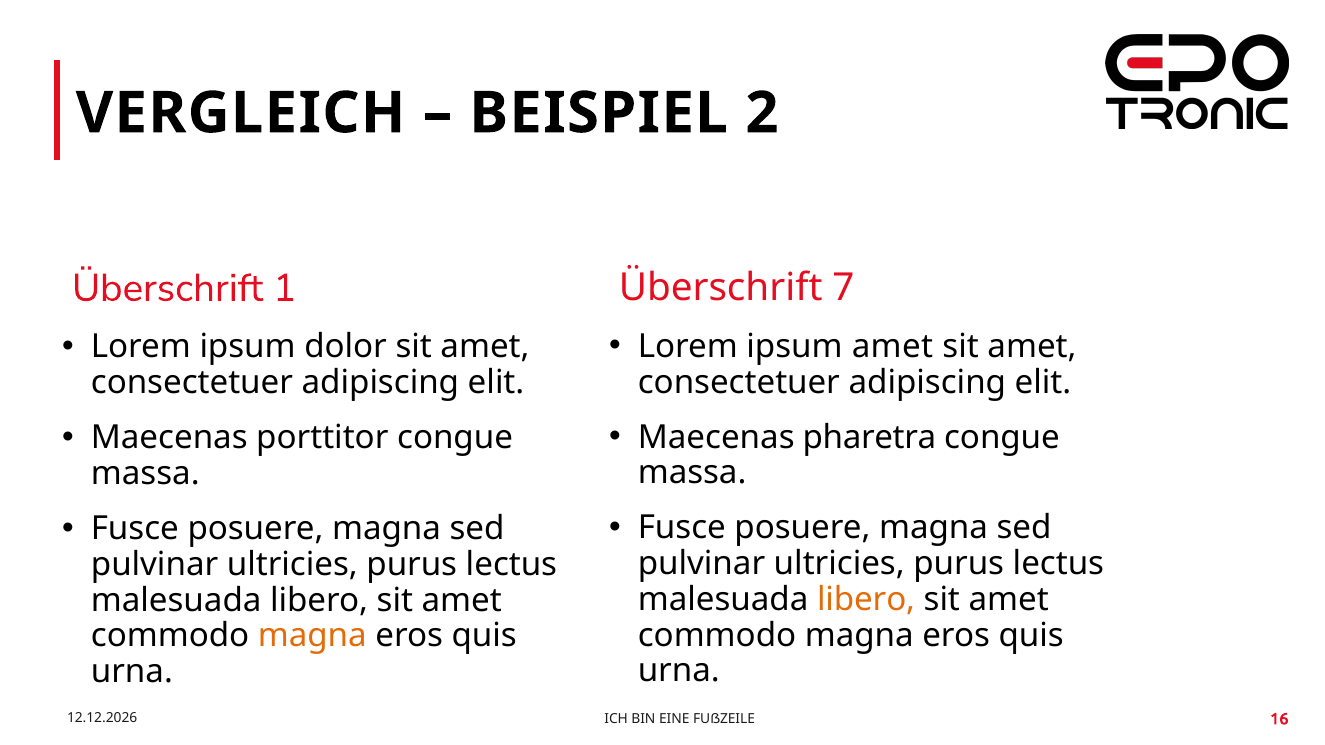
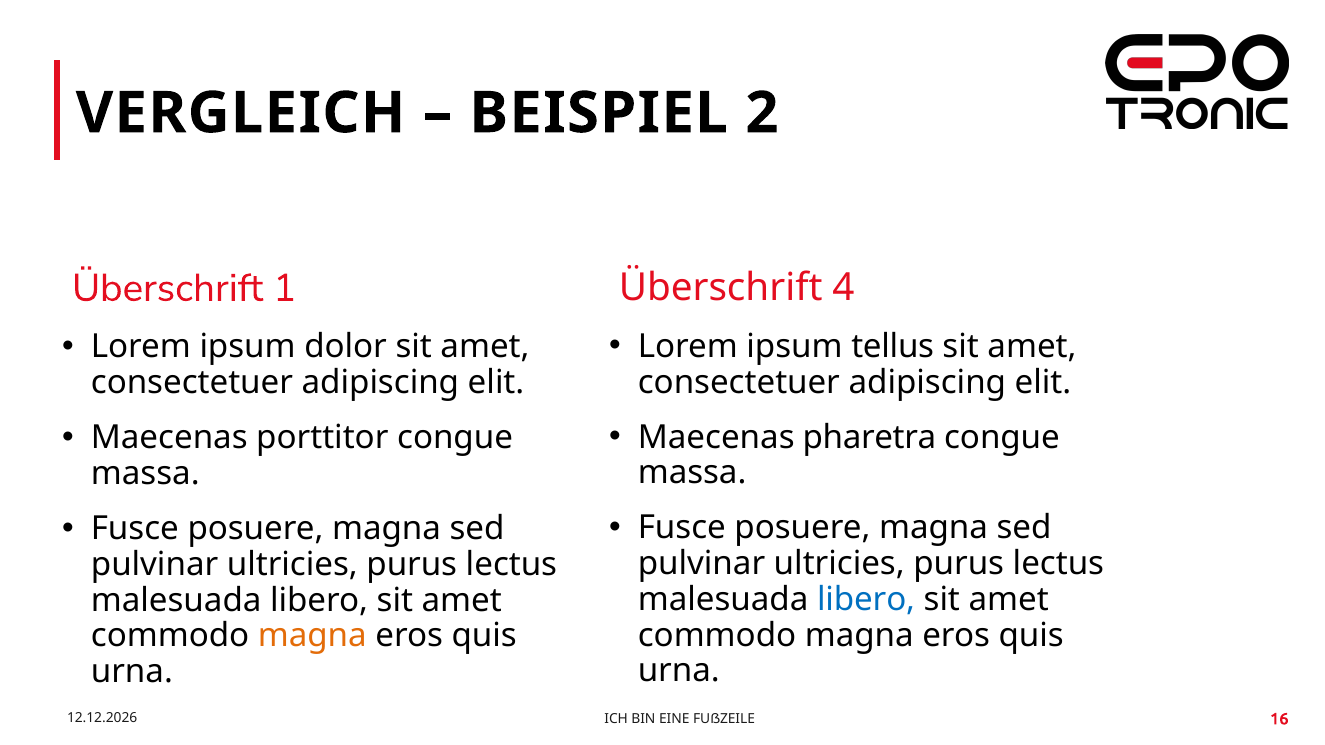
7: 7 -> 4
ipsum amet: amet -> tellus
libero at (866, 600) colour: orange -> blue
